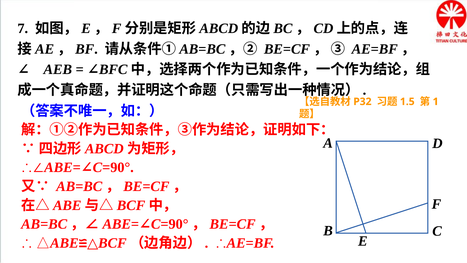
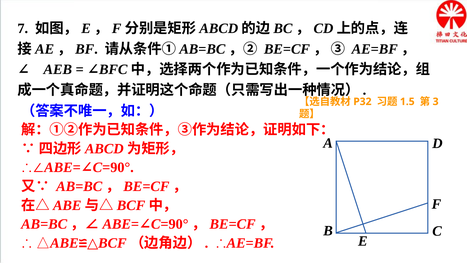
1: 1 -> 3
